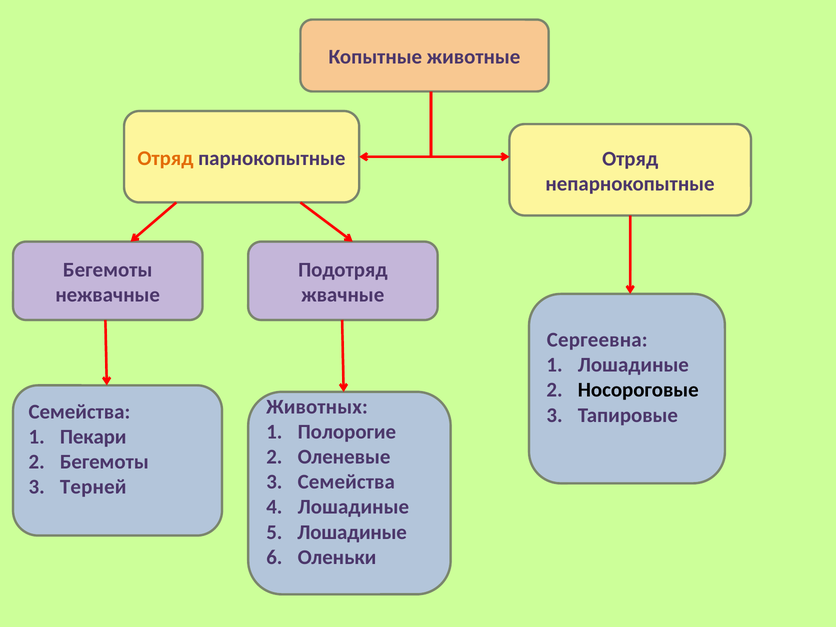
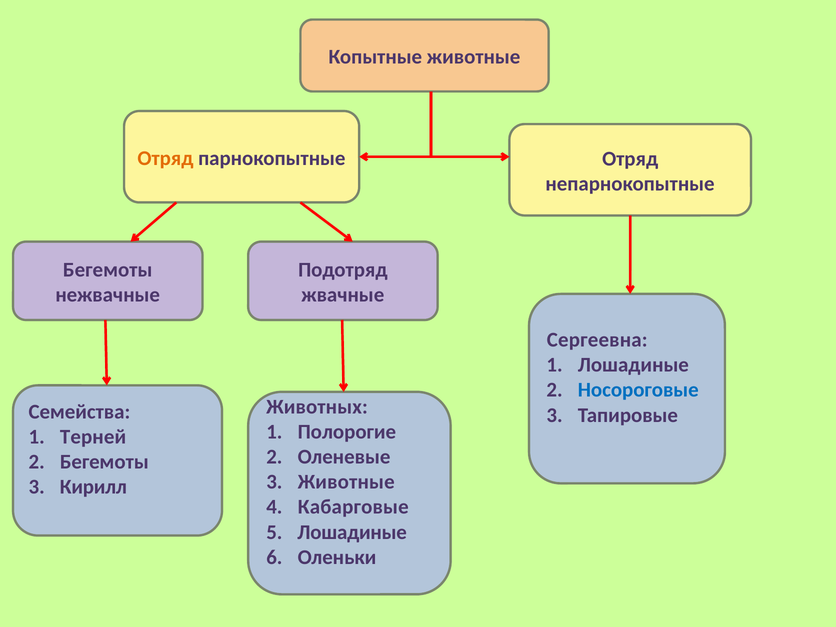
Носороговые colour: black -> blue
Пекари: Пекари -> Терней
Семейства at (346, 482): Семейства -> Животные
Терней: Терней -> Кирилл
Лошадиные at (353, 507): Лошадиные -> Кабарговые
